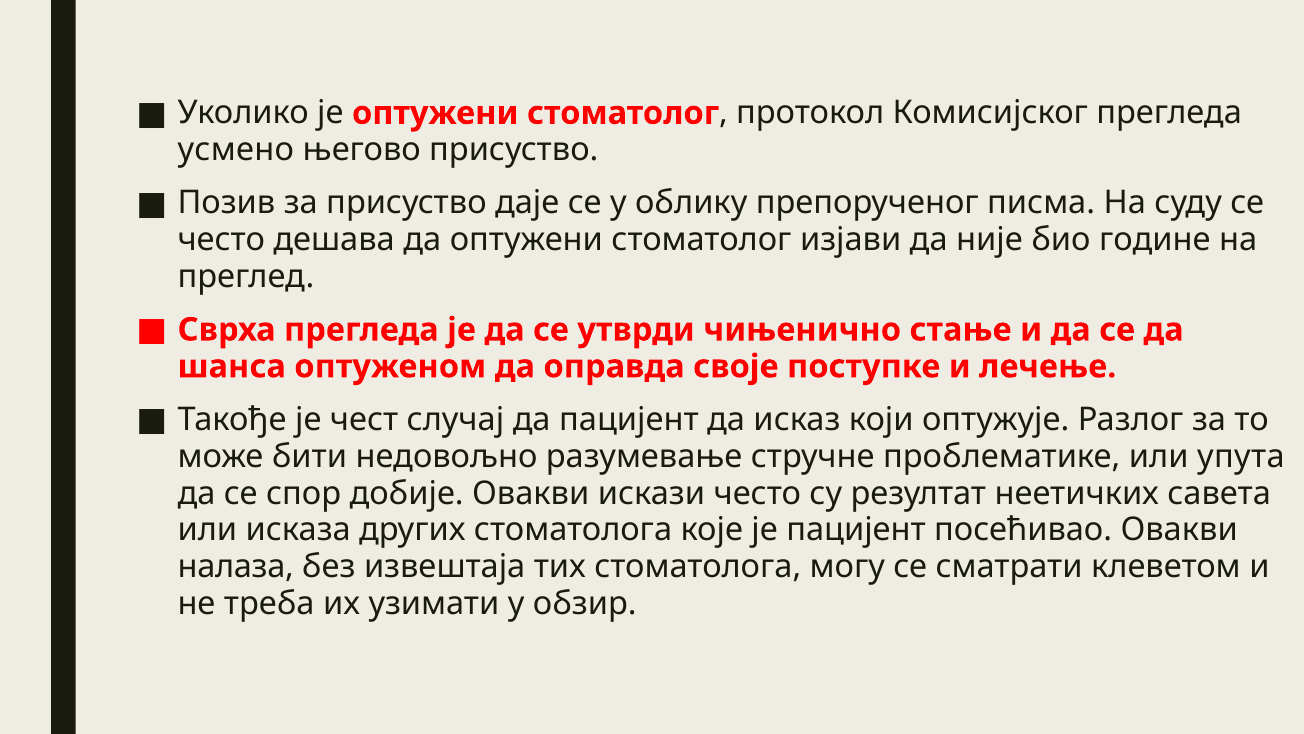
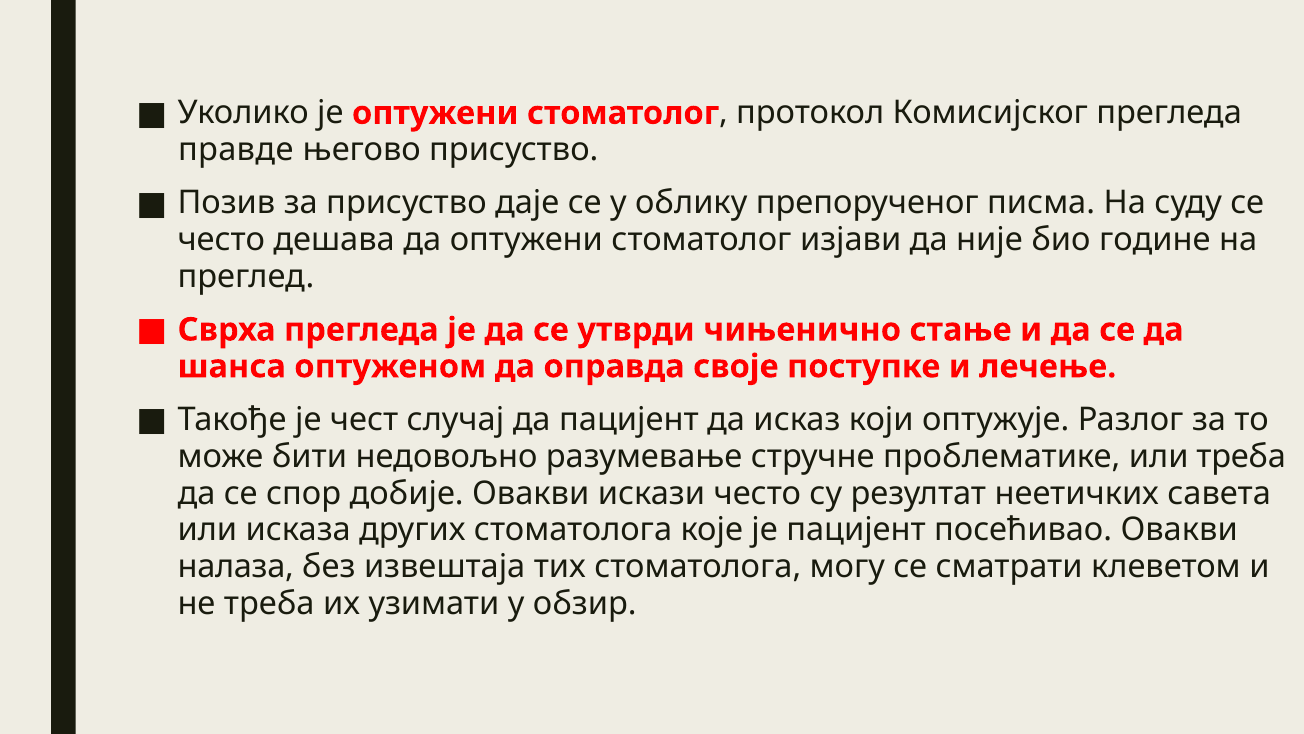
усмено: усмено -> правде
или упута: упута -> треба
